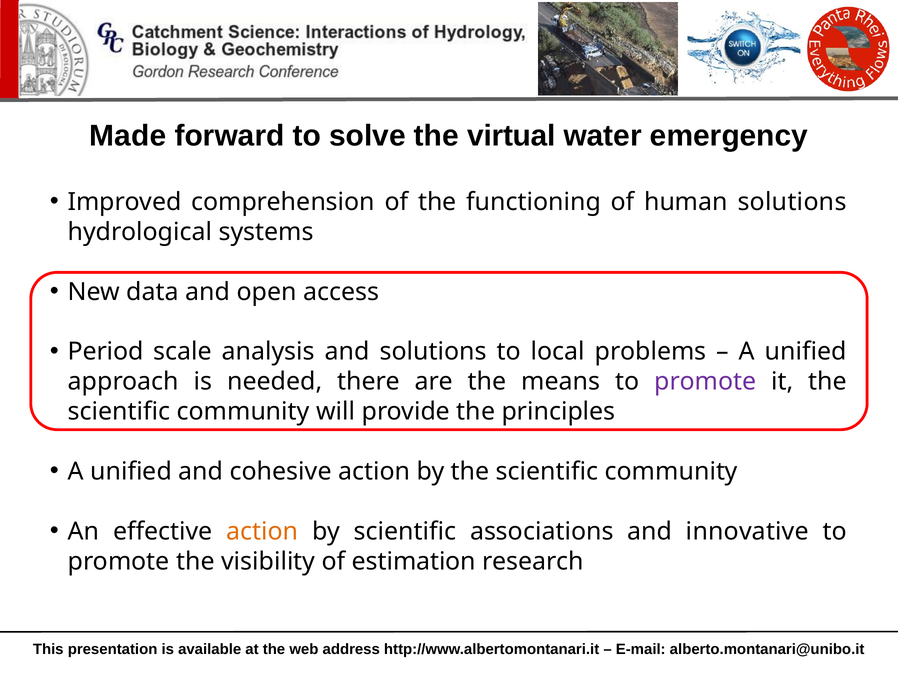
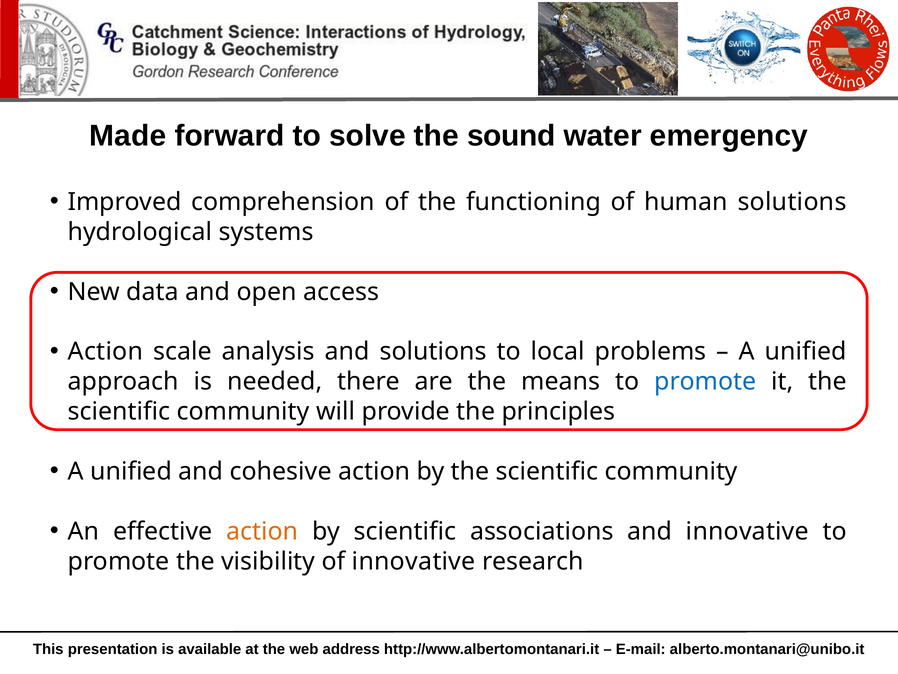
virtual: virtual -> sound
Period at (106, 351): Period -> Action
promote at (705, 381) colour: purple -> blue
of estimation: estimation -> innovative
